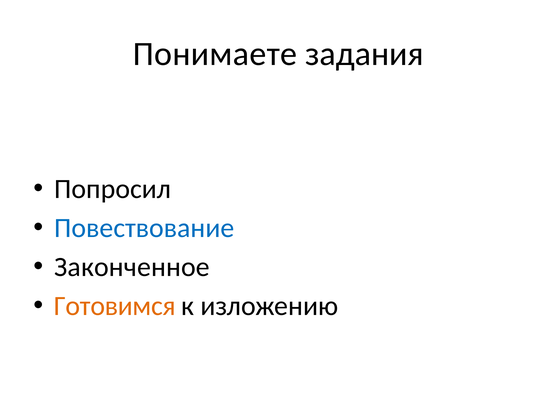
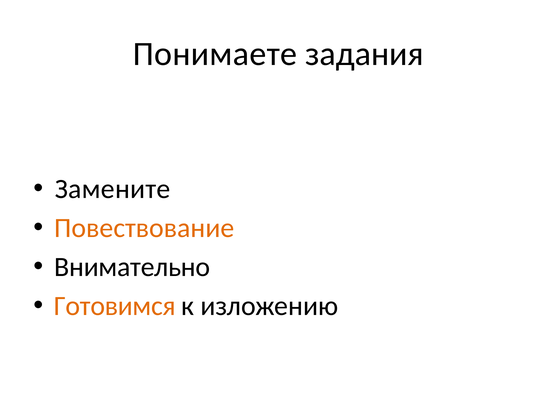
Попросил: Попросил -> Замените
Повествование colour: blue -> orange
Законченное: Законченное -> Внимательно
